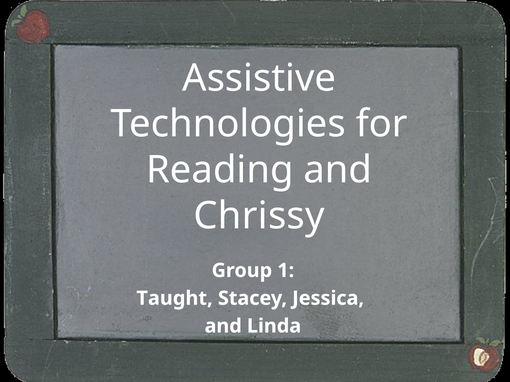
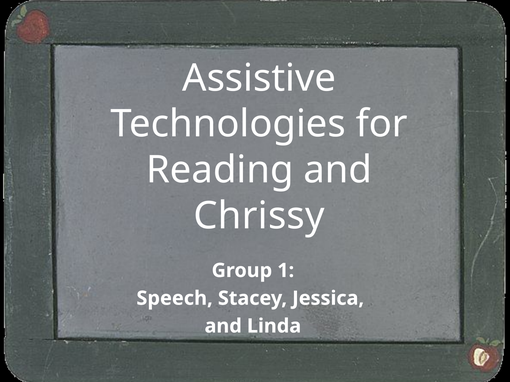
Taught: Taught -> Speech
